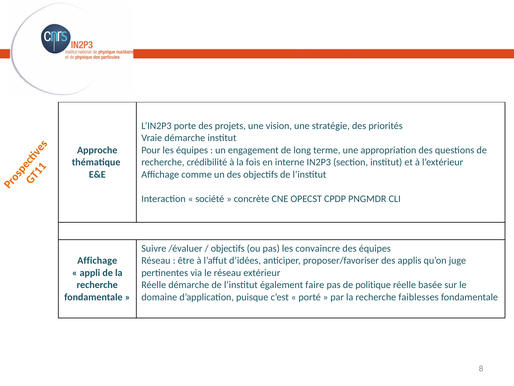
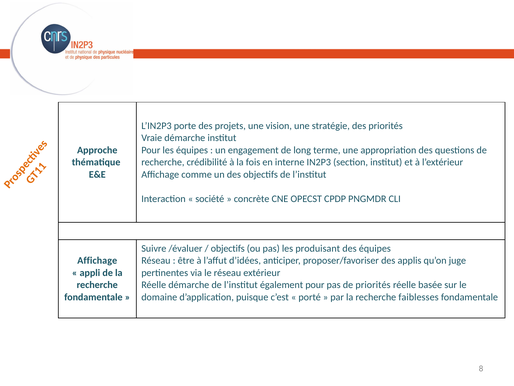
convaincre: convaincre -> produisant
également faire: faire -> pour
de politique: politique -> priorités
